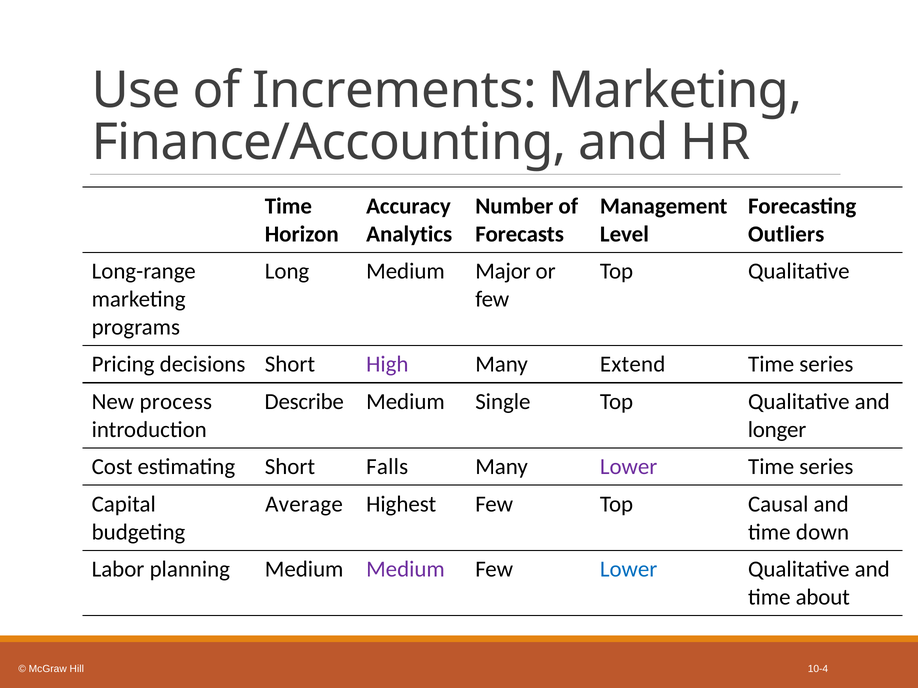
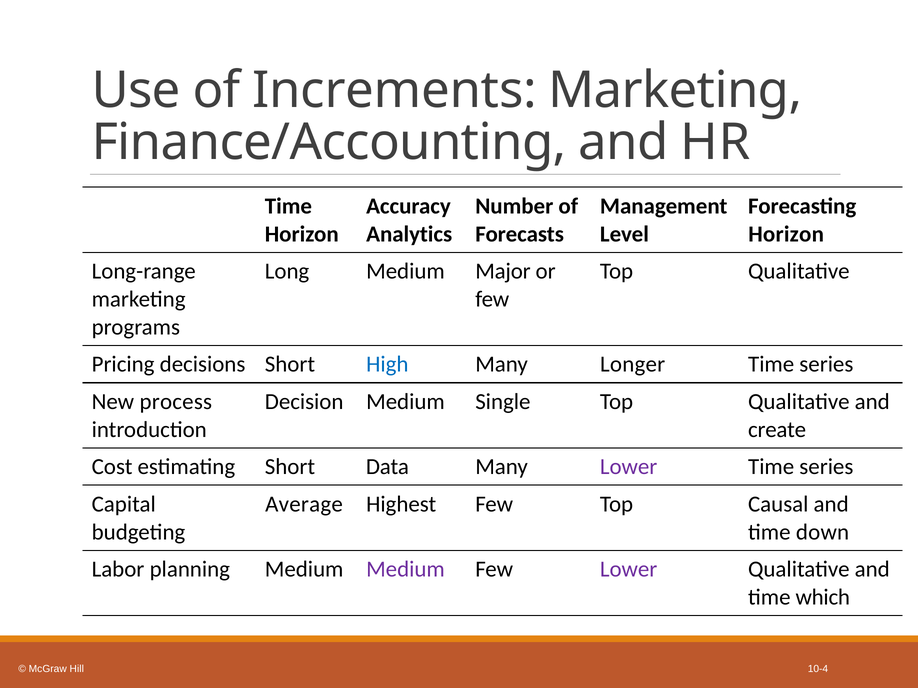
Outliers at (786, 234): Outliers -> Horizon
High colour: purple -> blue
Extend: Extend -> Longer
Describe: Describe -> Decision
longer: longer -> create
Falls: Falls -> Data
Lower at (629, 570) colour: blue -> purple
about: about -> which
